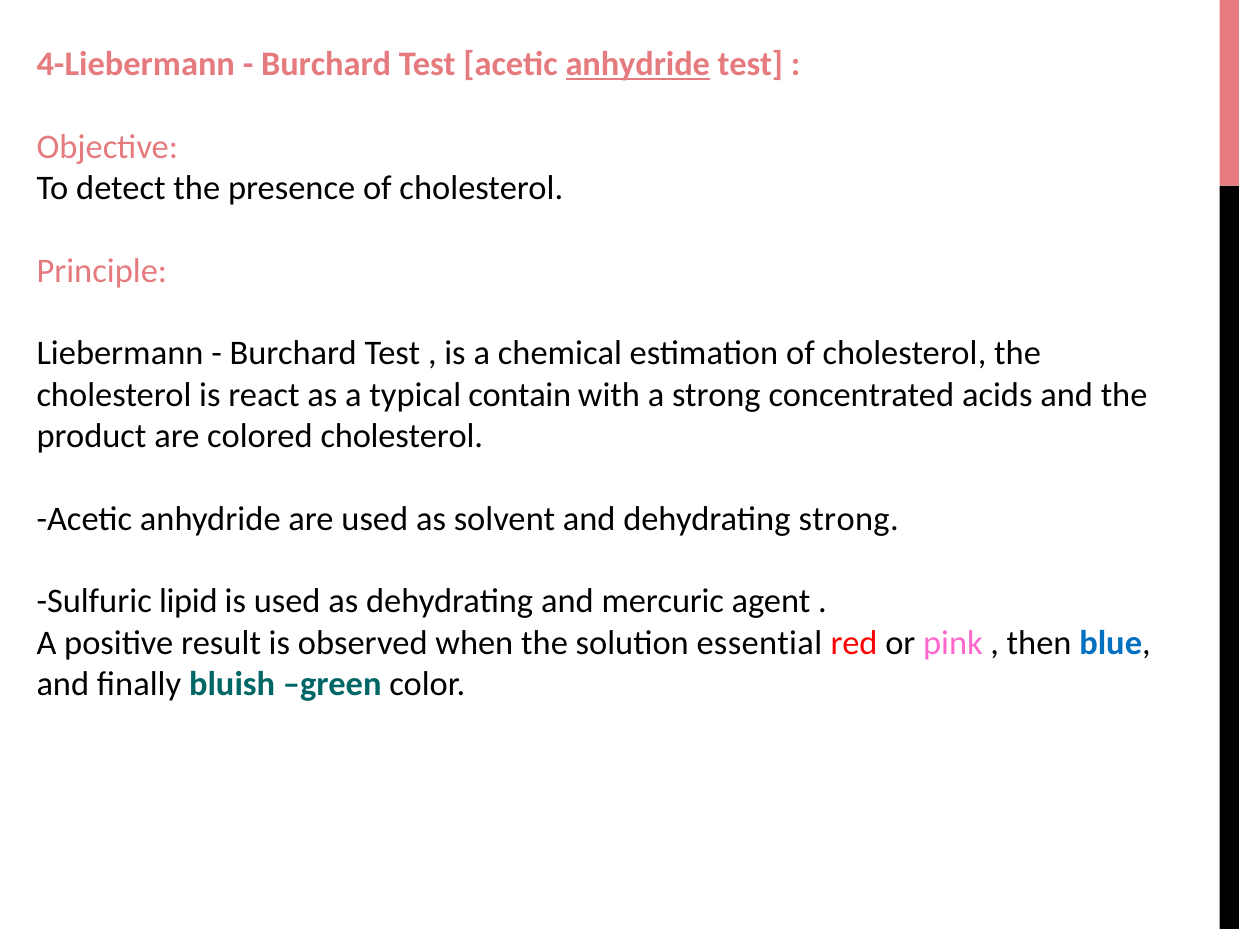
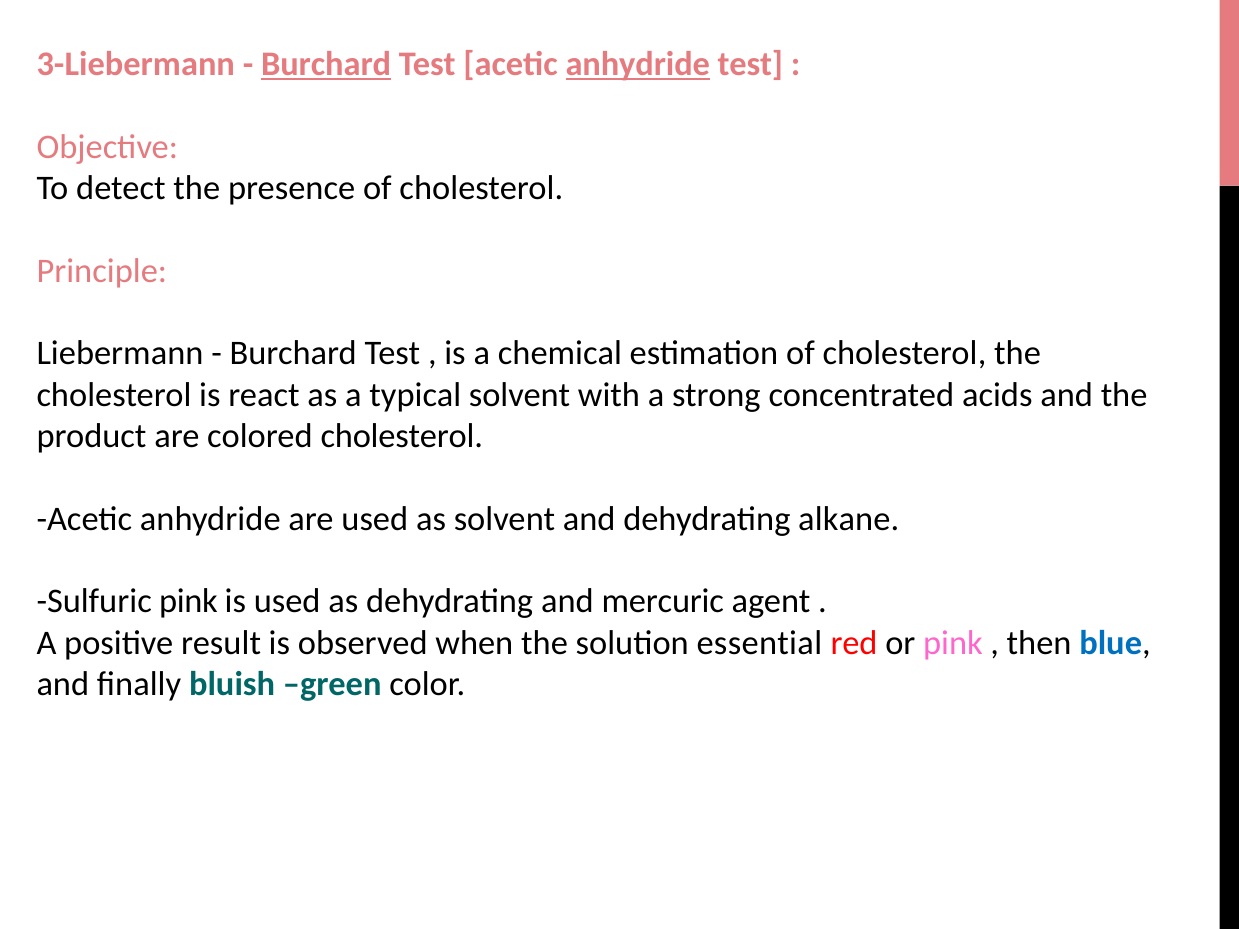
4-Liebermann: 4-Liebermann -> 3-Liebermann
Burchard at (326, 64) underline: none -> present
typical contain: contain -> solvent
dehydrating strong: strong -> alkane
Sulfuric lipid: lipid -> pink
